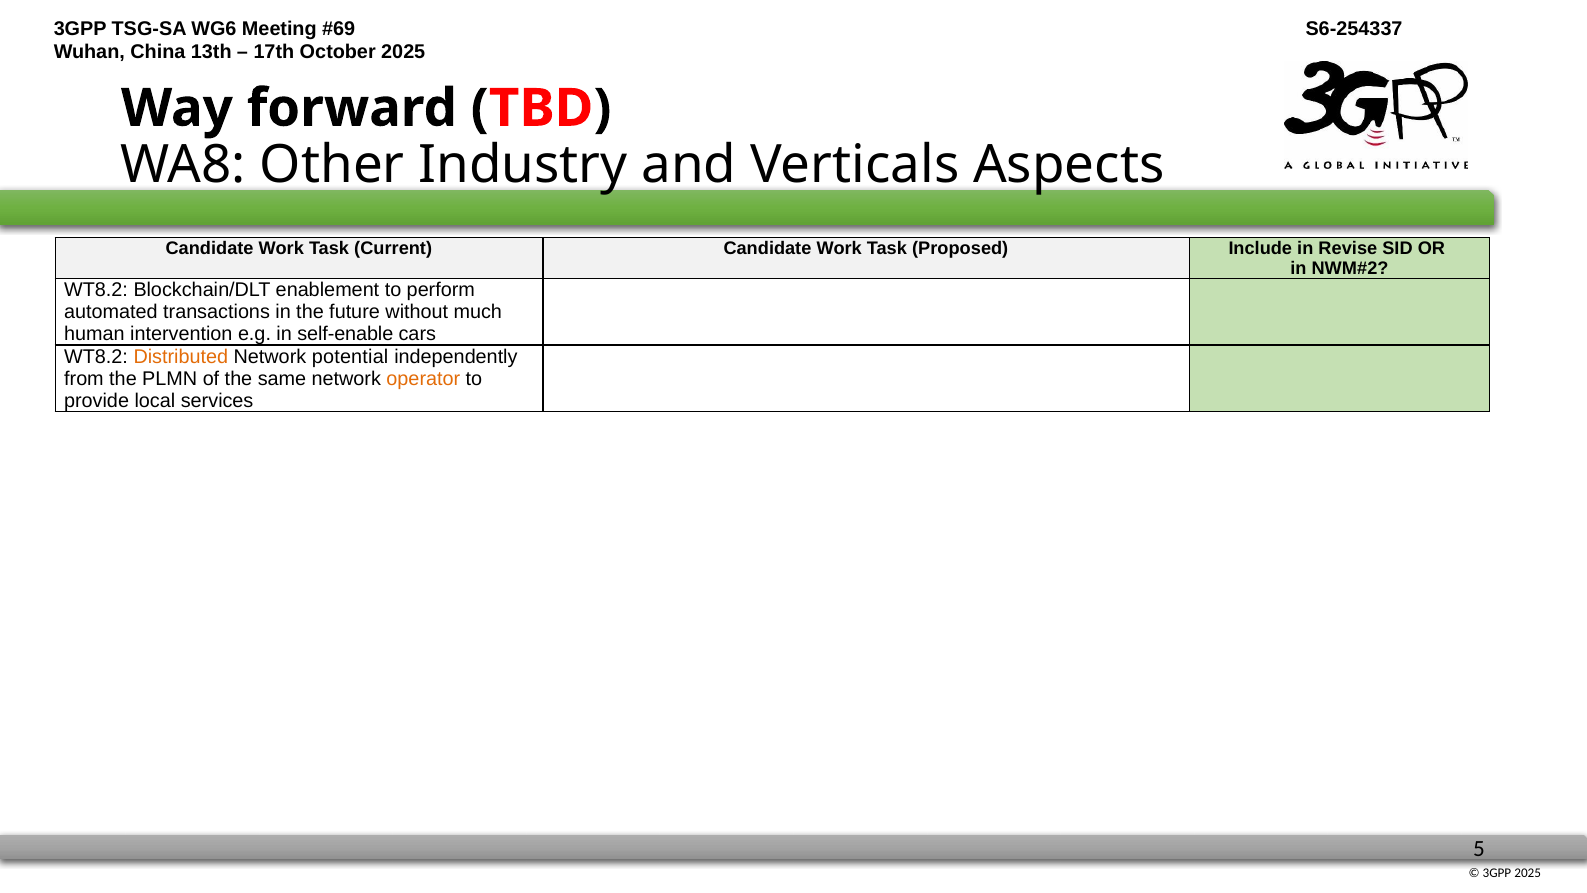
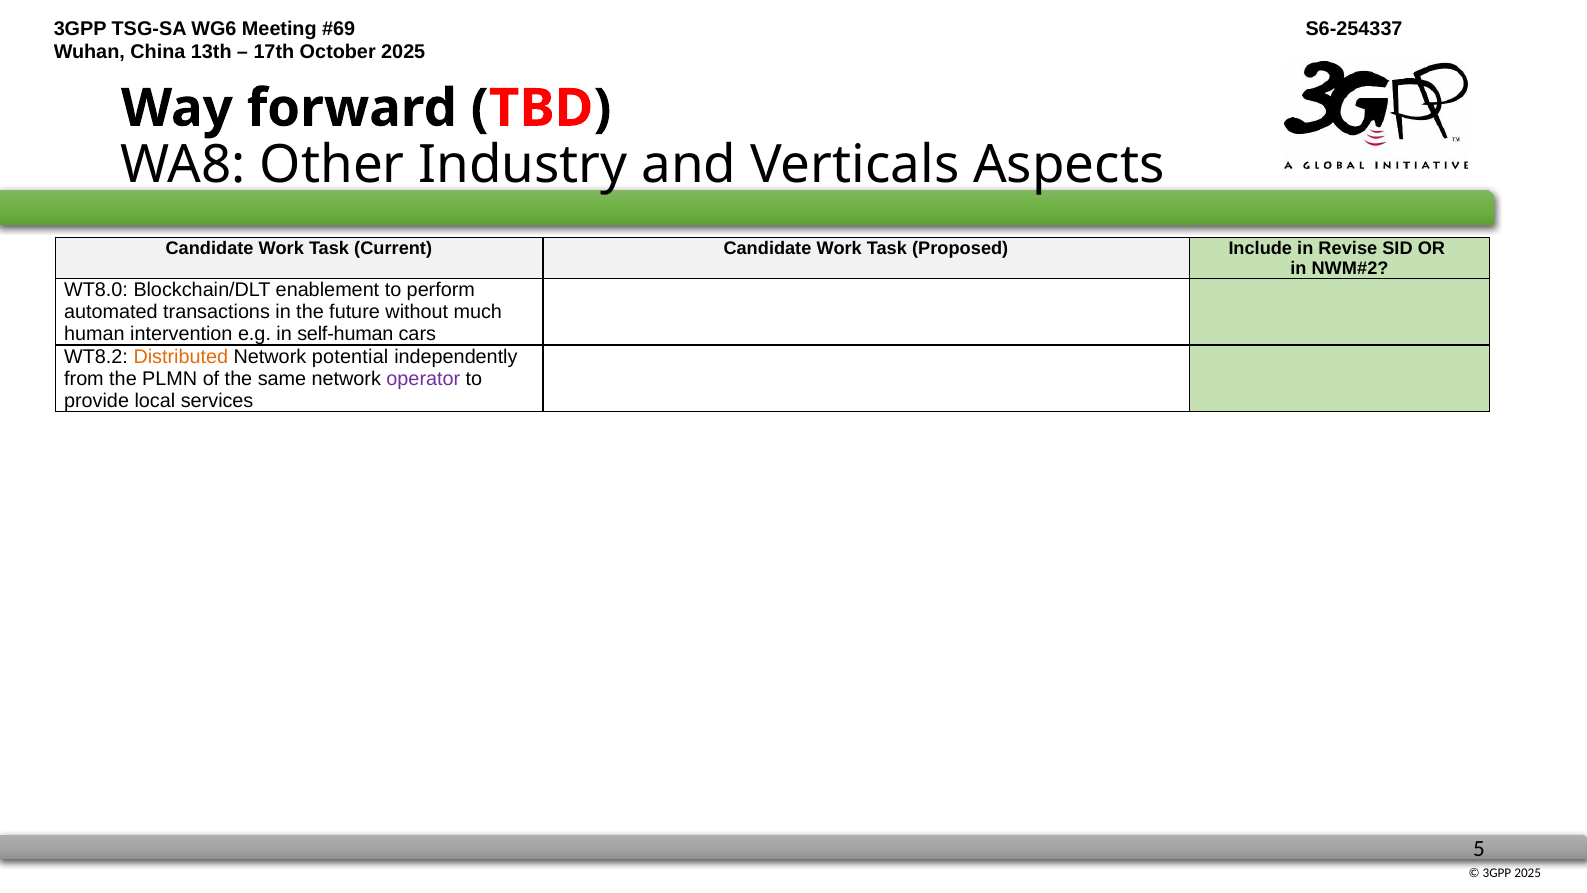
WT8.2 at (96, 290): WT8.2 -> WT8.0
self-enable: self-enable -> self-human
operator colour: orange -> purple
